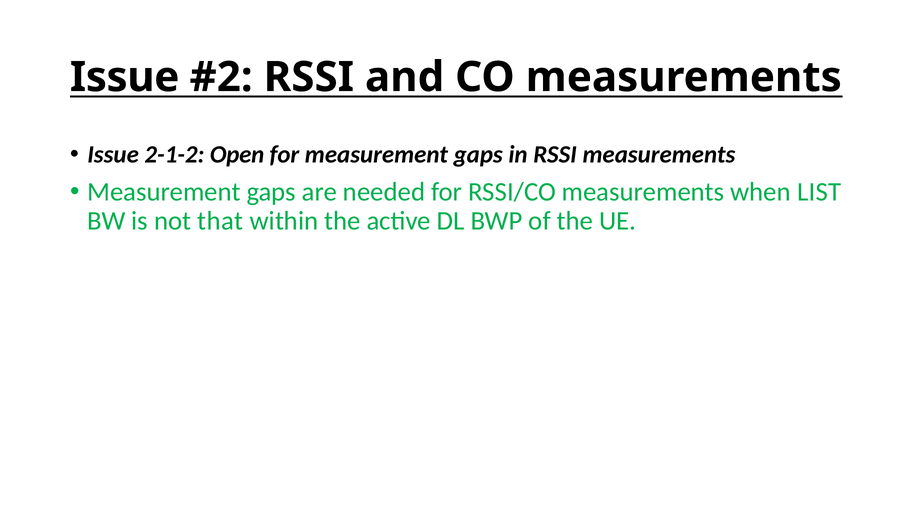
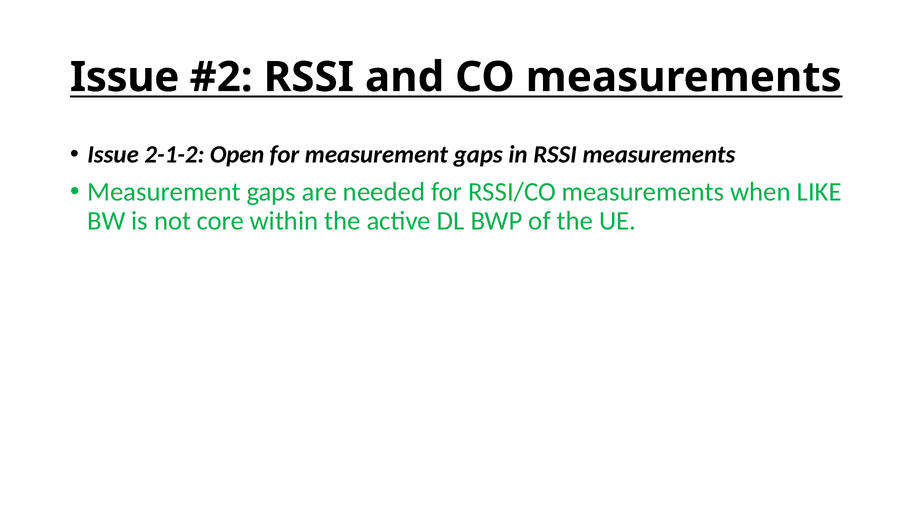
LIST: LIST -> LIKE
that: that -> core
